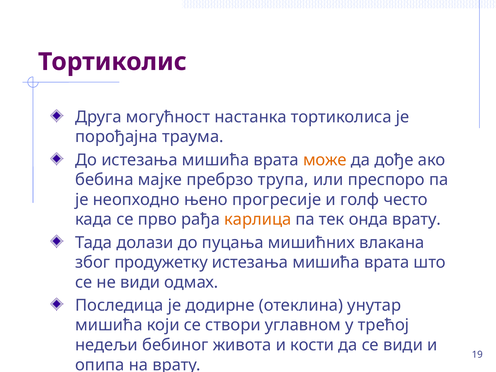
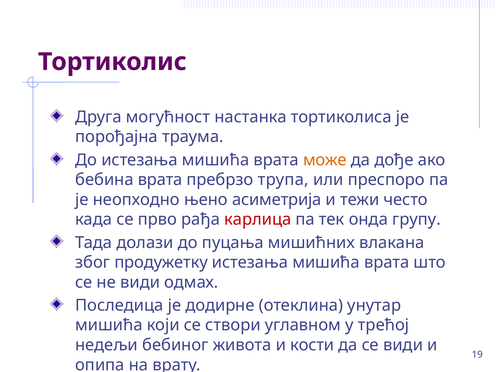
бебина мајке: мајке -> врата
прогресије: прогресије -> асиметрија
голф: голф -> тежи
карлица colour: orange -> red
онда врату: врату -> групу
